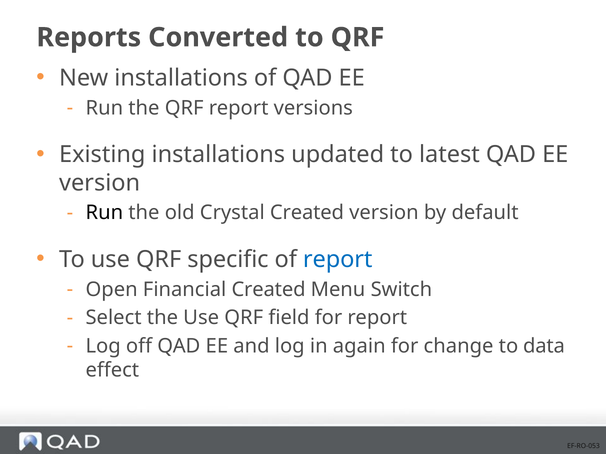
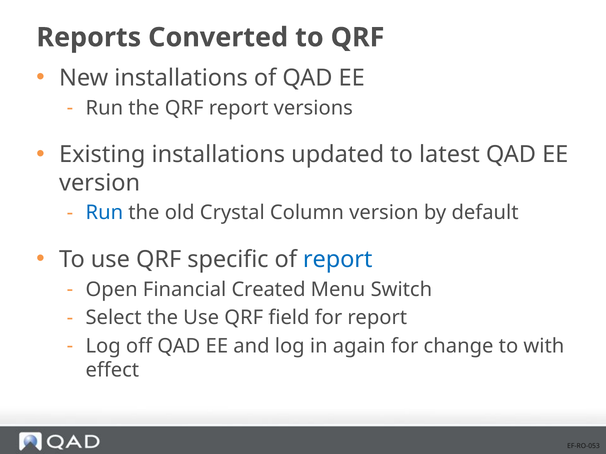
Run at (104, 213) colour: black -> blue
Crystal Created: Created -> Column
data: data -> with
